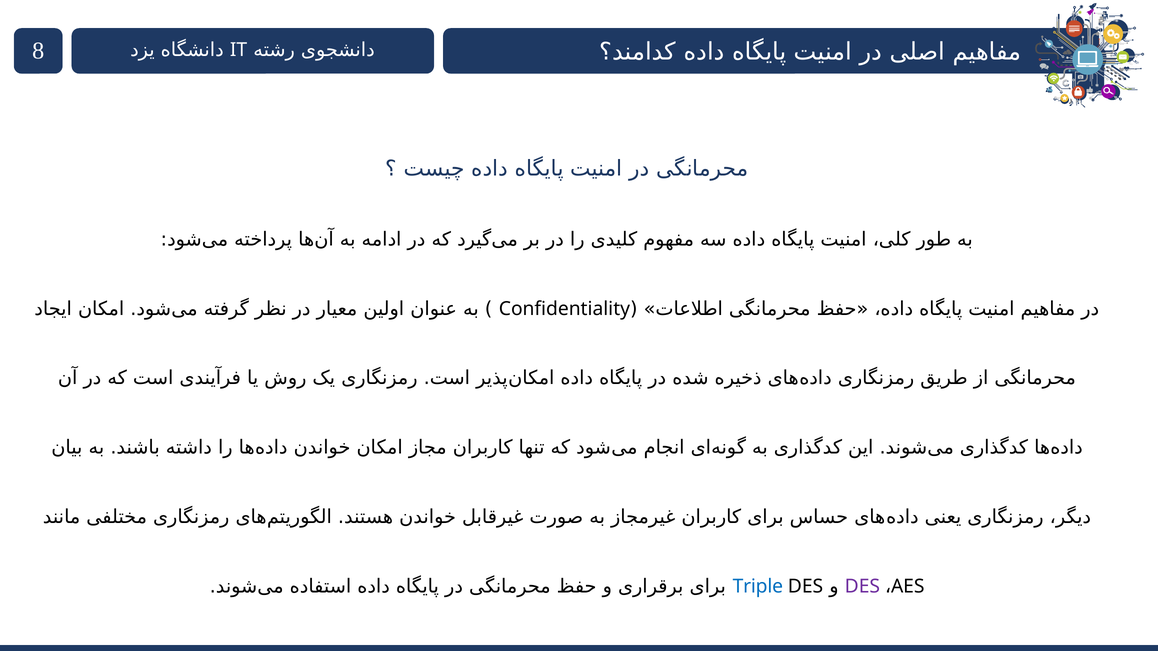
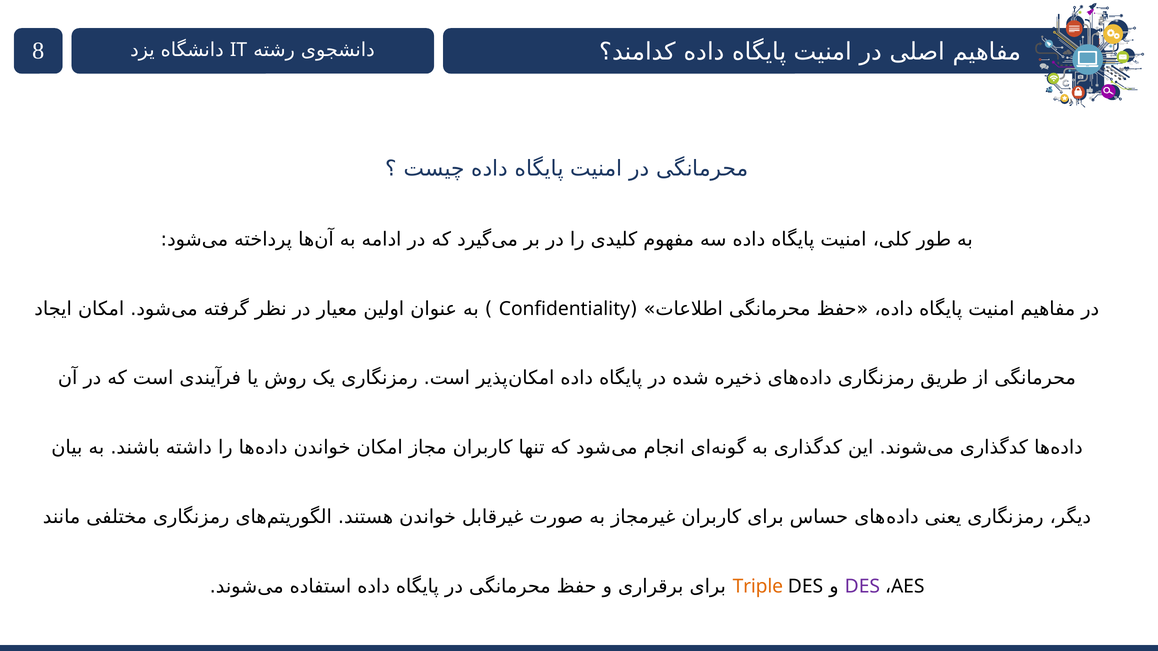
Triple colour: blue -> orange
